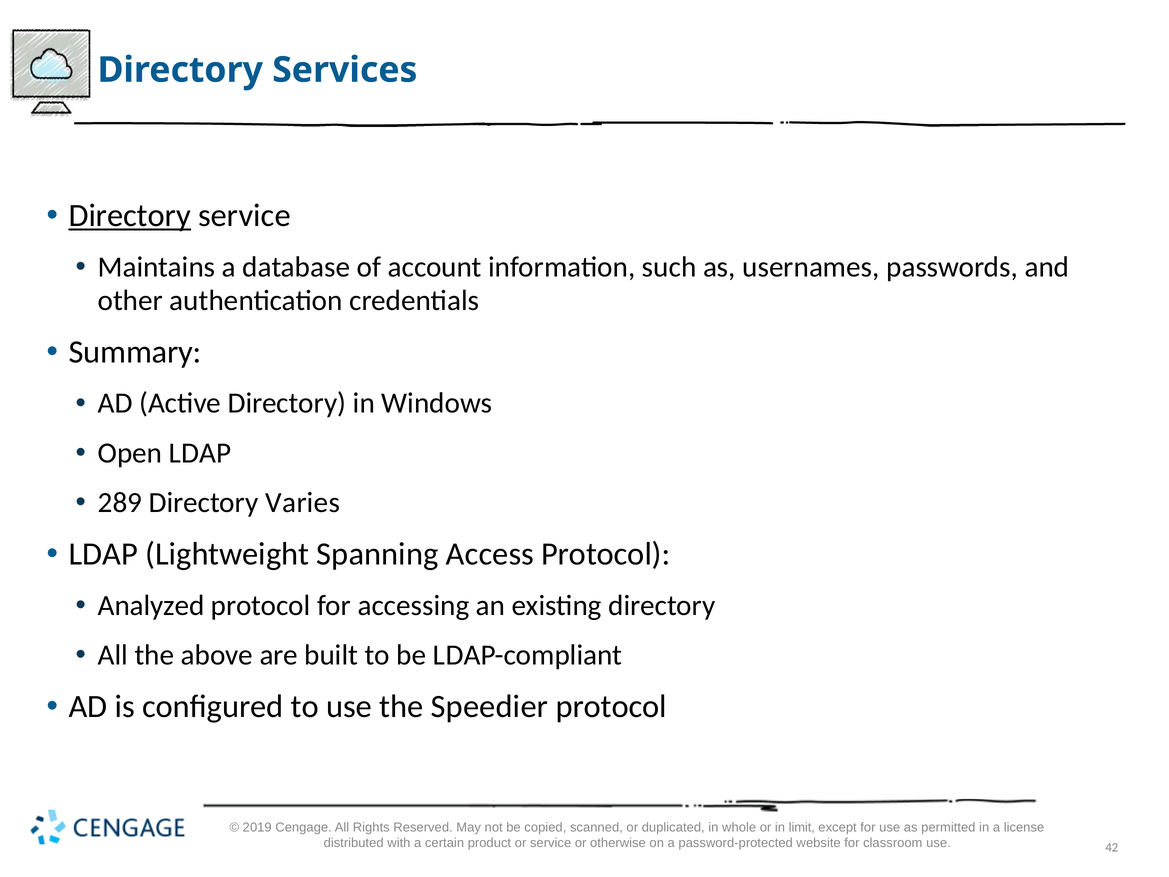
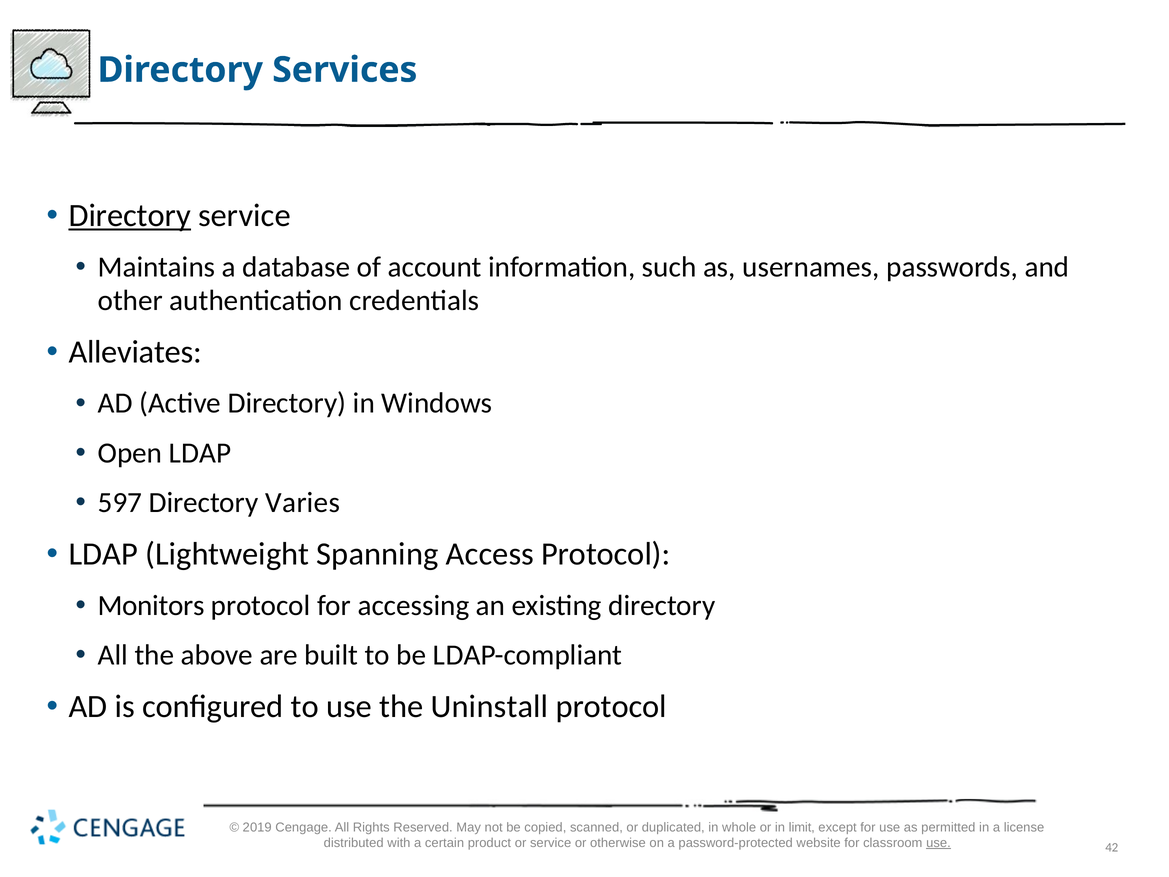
Summary: Summary -> Alleviates
289: 289 -> 597
Analyzed: Analyzed -> Monitors
Speedier: Speedier -> Uninstall
use at (938, 843) underline: none -> present
